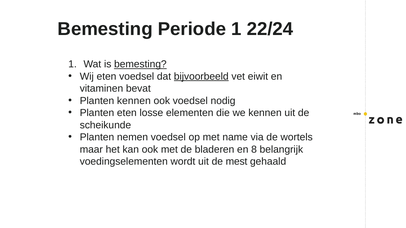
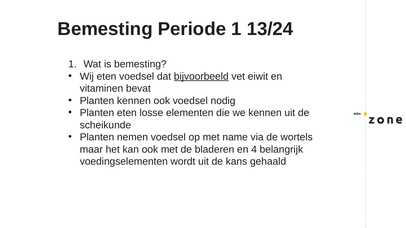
22/24: 22/24 -> 13/24
bemesting at (140, 64) underline: present -> none
8: 8 -> 4
mest: mest -> kans
